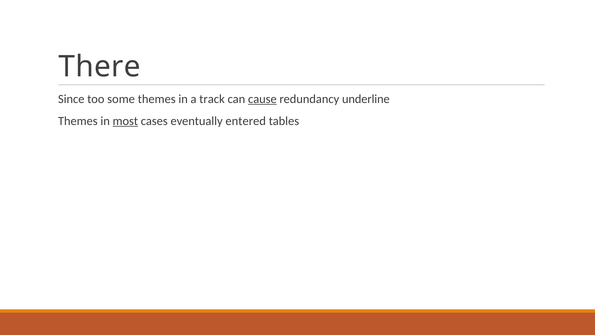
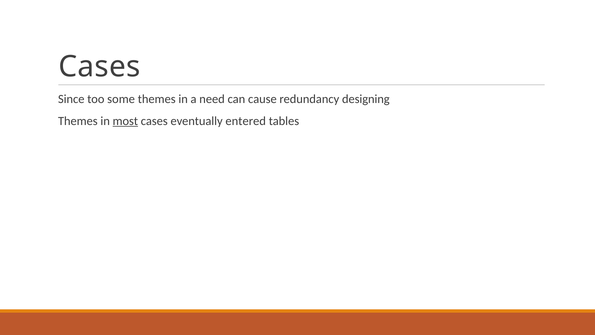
There at (99, 67): There -> Cases
track: track -> need
cause underline: present -> none
underline: underline -> designing
